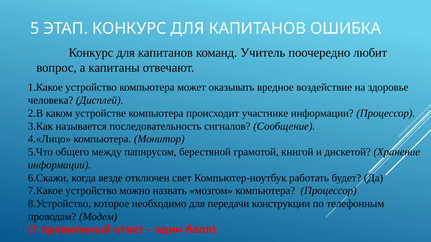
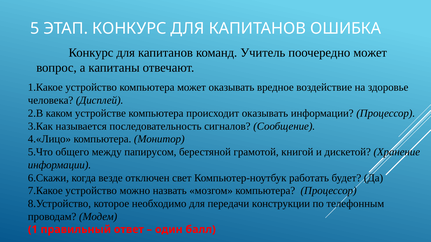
поочередно любит: любит -> может
происходит участнике: участнике -> оказывать
